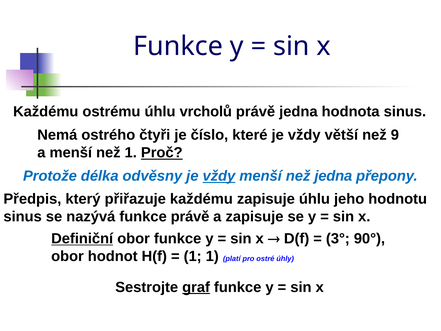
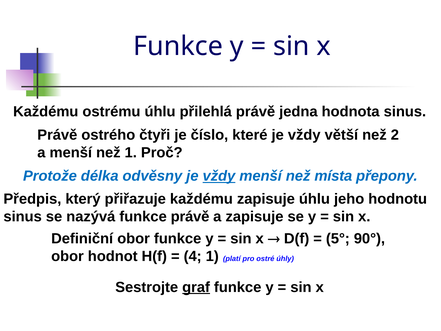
vrcholů: vrcholů -> přilehlá
Nemá at (57, 135): Nemá -> Právě
9: 9 -> 2
Proč underline: present -> none
než jedna: jedna -> místa
Definiční underline: present -> none
3°: 3° -> 5°
1 at (193, 256): 1 -> 4
